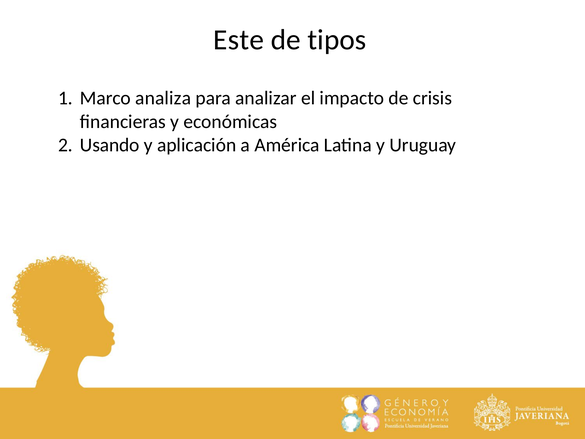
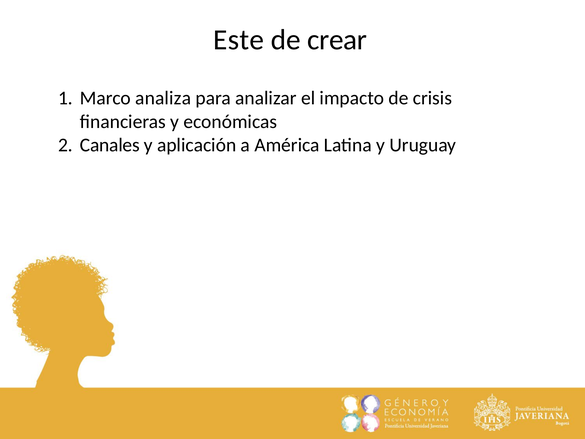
tipos: tipos -> crear
Usando: Usando -> Canales
